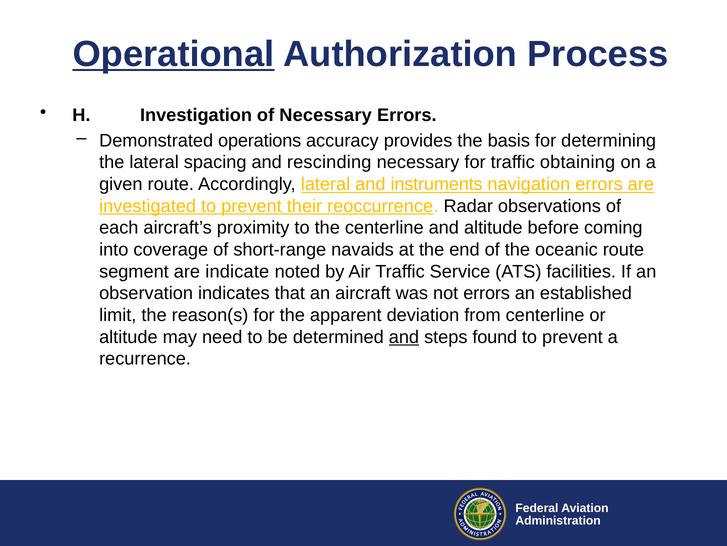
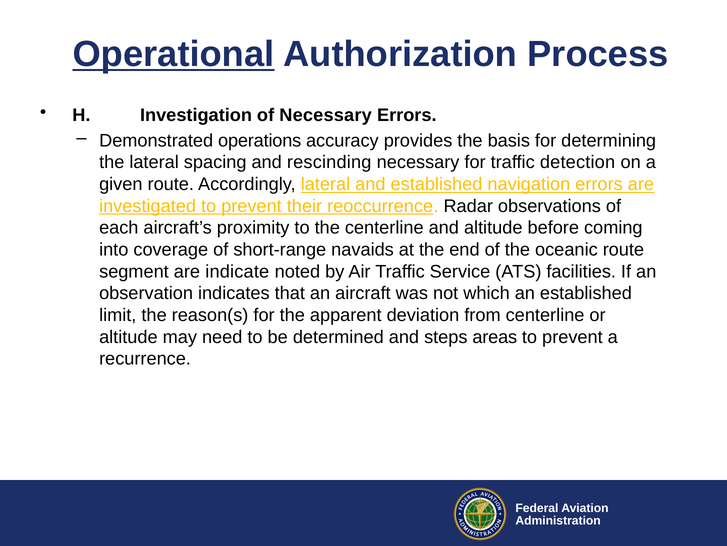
obtaining: obtaining -> detection
and instruments: instruments -> established
not errors: errors -> which
and at (404, 337) underline: present -> none
found: found -> areas
